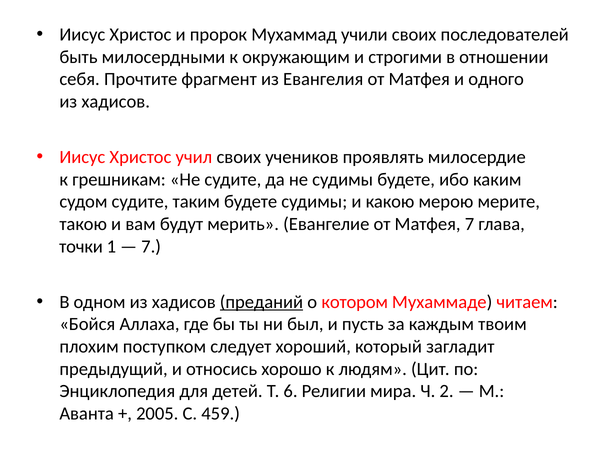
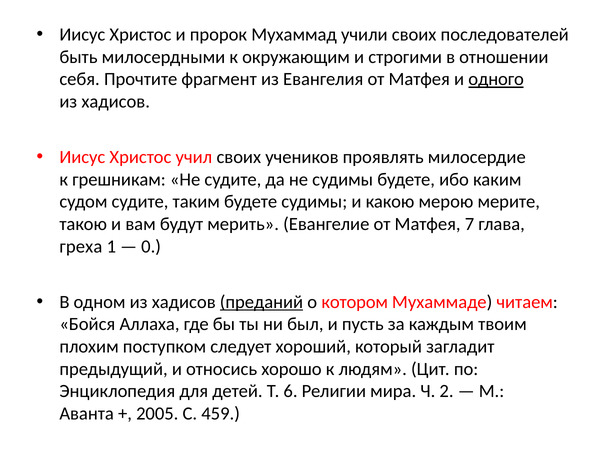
одного underline: none -> present
точки: точки -> греха
7 at (151, 246): 7 -> 0
